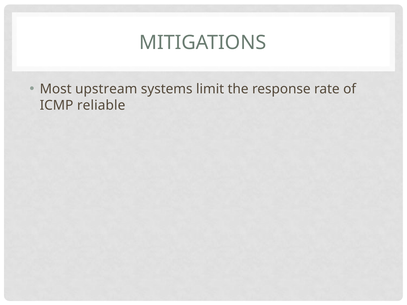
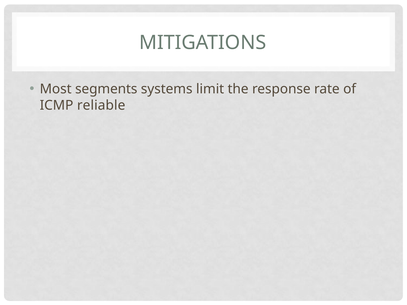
upstream: upstream -> segments
